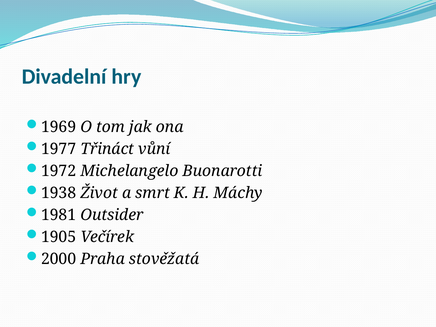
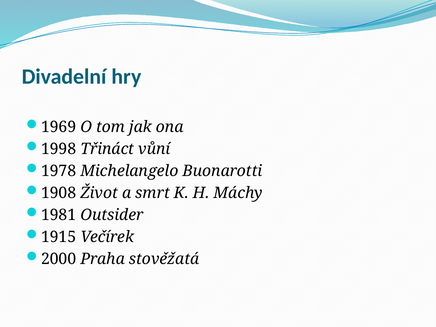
1977: 1977 -> 1998
1972: 1972 -> 1978
1938: 1938 -> 1908
1905: 1905 -> 1915
